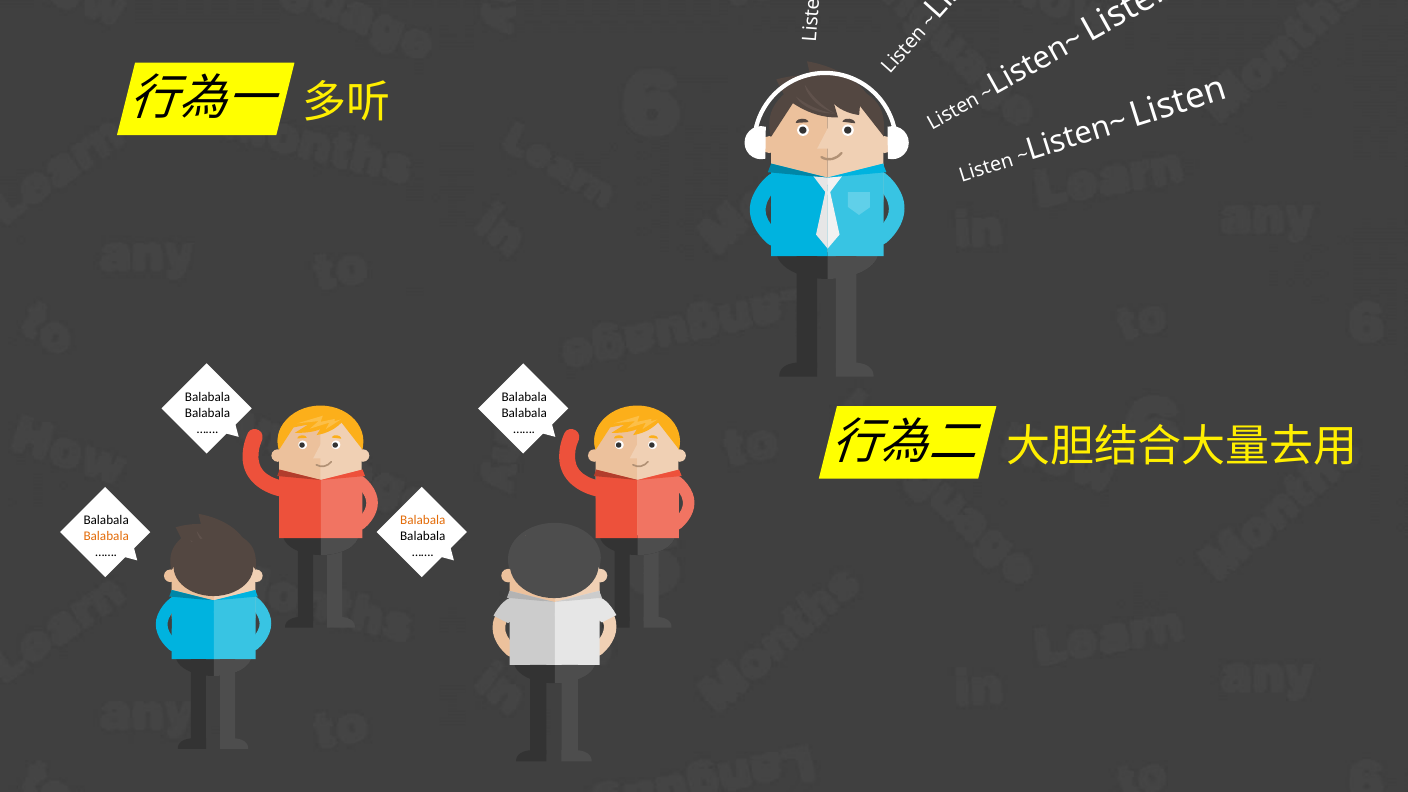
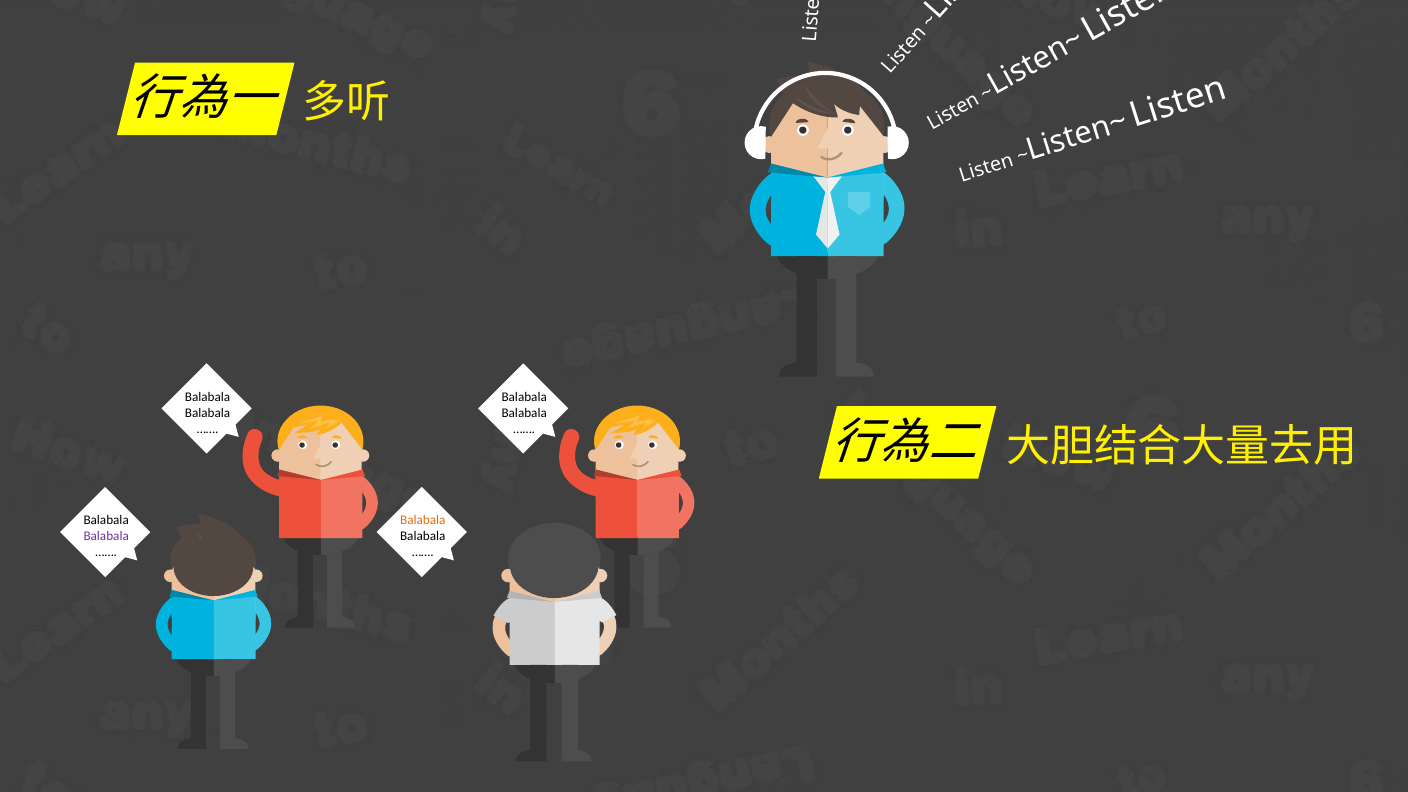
Balabala at (106, 536) colour: orange -> purple
